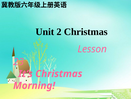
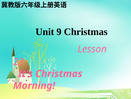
2: 2 -> 9
